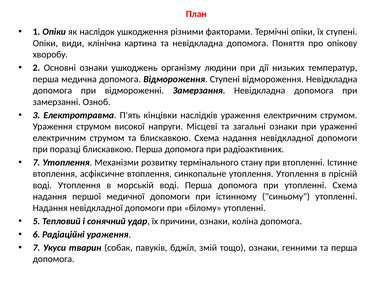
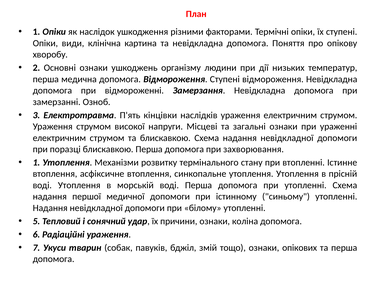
радіоактивних: радіоактивних -> захворювання
7 at (36, 163): 7 -> 1
генними: генними -> опікових
